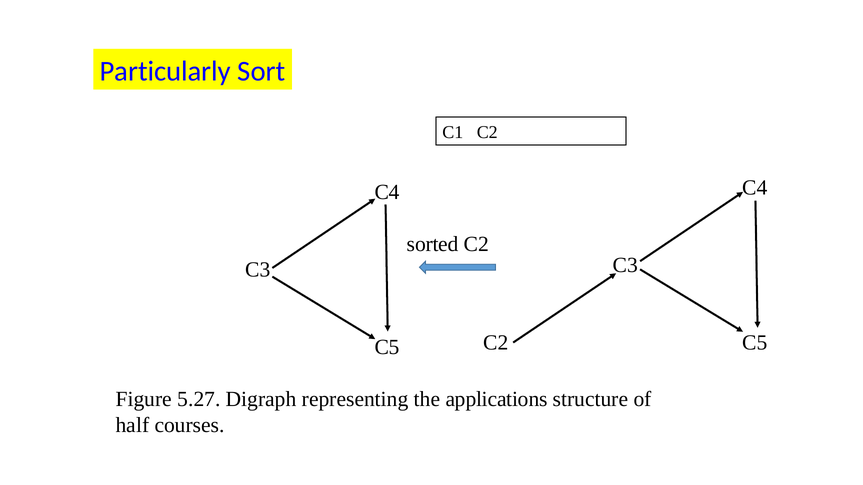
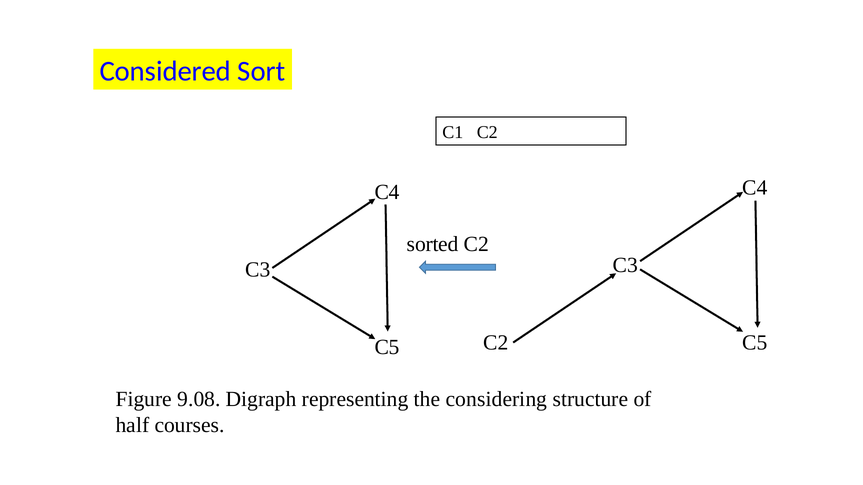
Particularly: Particularly -> Considered
5.27: 5.27 -> 9.08
applications: applications -> considering
